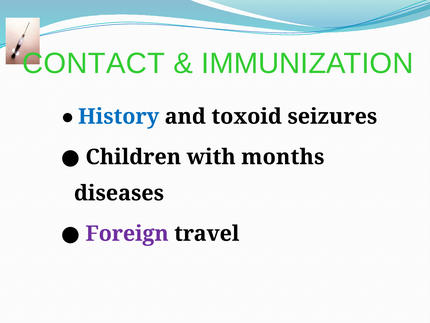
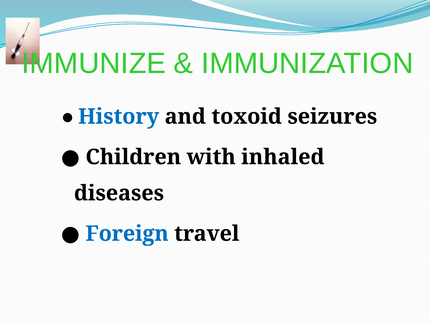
CONTACT: CONTACT -> IMMUNIZE
months: months -> inhaled
Foreign colour: purple -> blue
